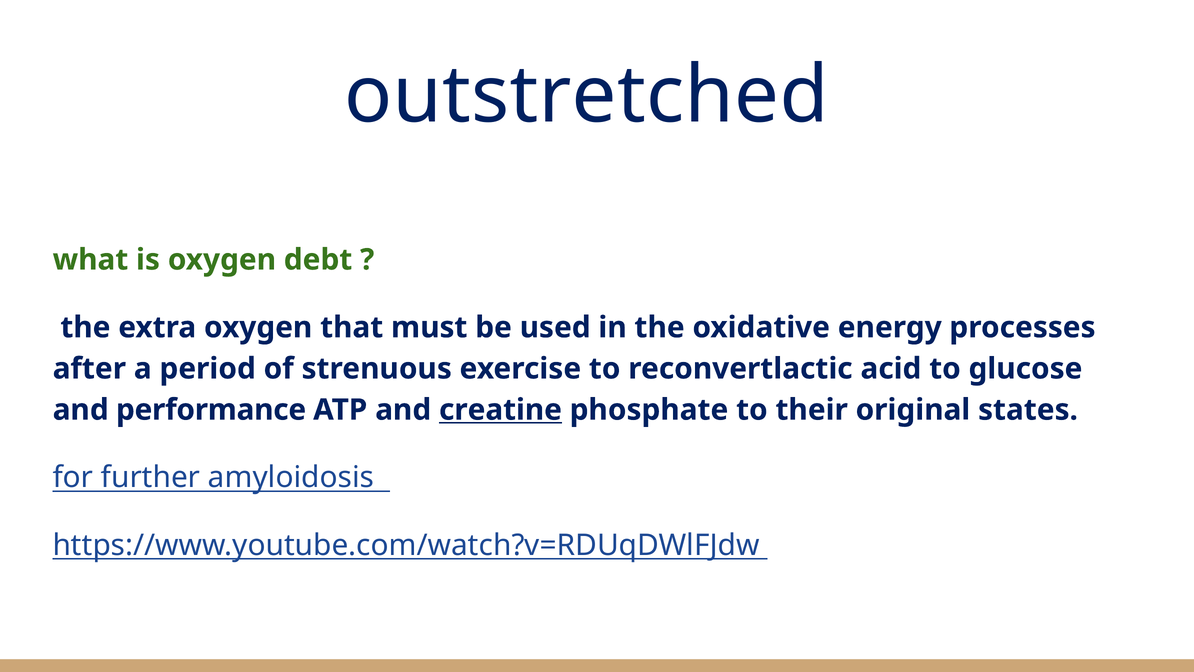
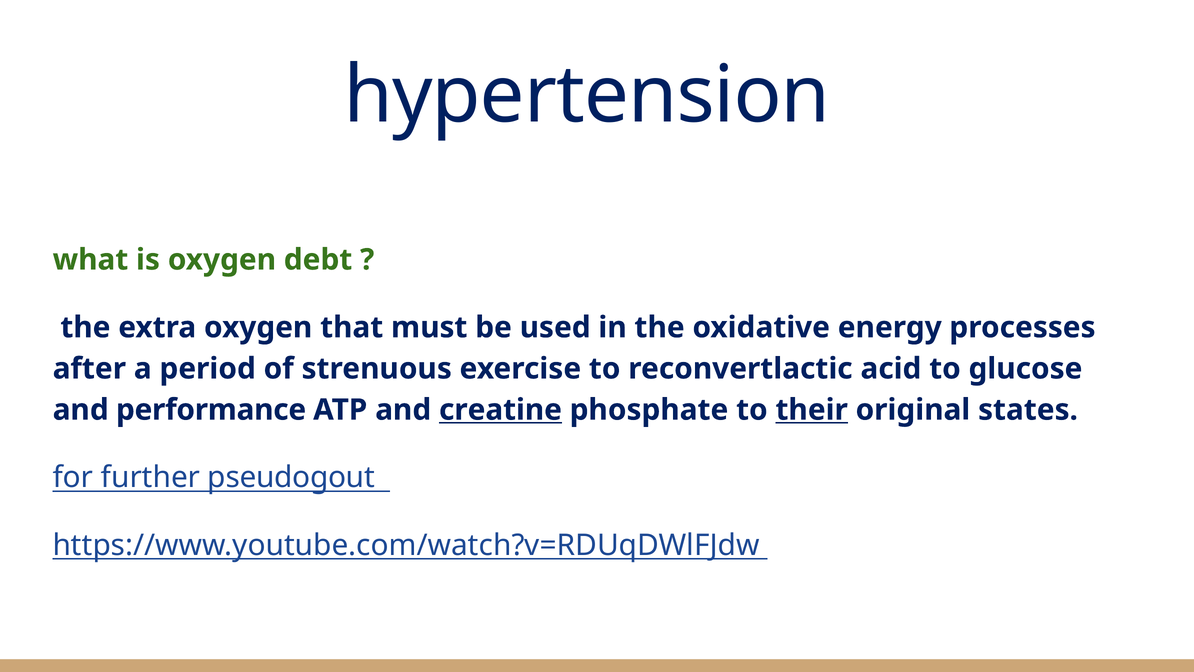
outstretched: outstretched -> hypertension
their underline: none -> present
amyloidosis: amyloidosis -> pseudogout
